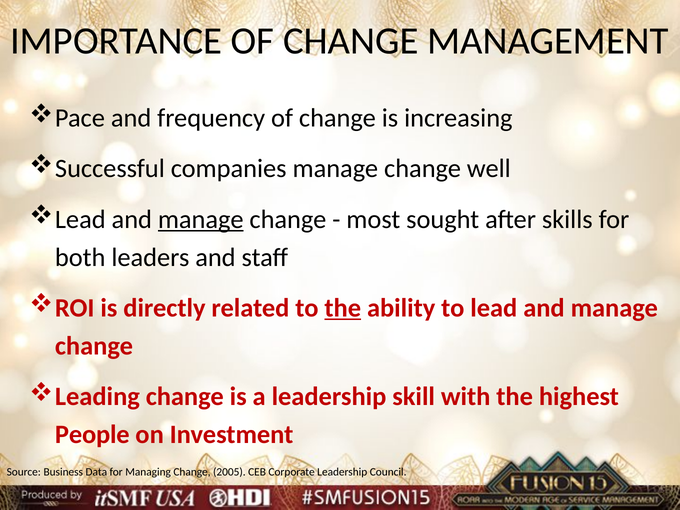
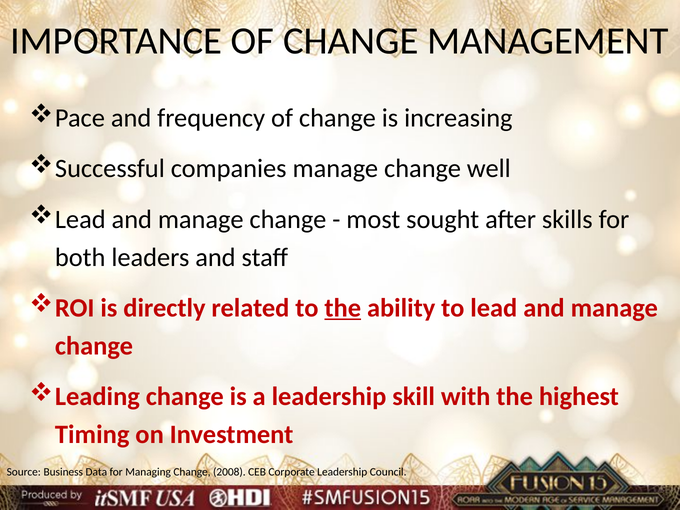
manage at (201, 219) underline: present -> none
People: People -> Timing
2005: 2005 -> 2008
